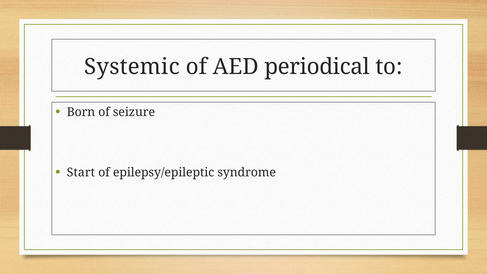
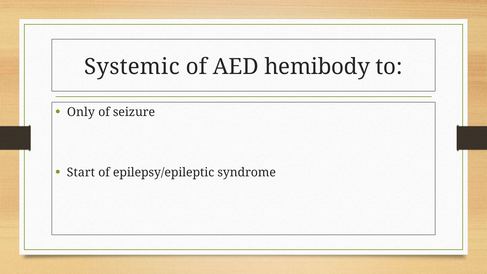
periodical: periodical -> hemibody
Born: Born -> Only
